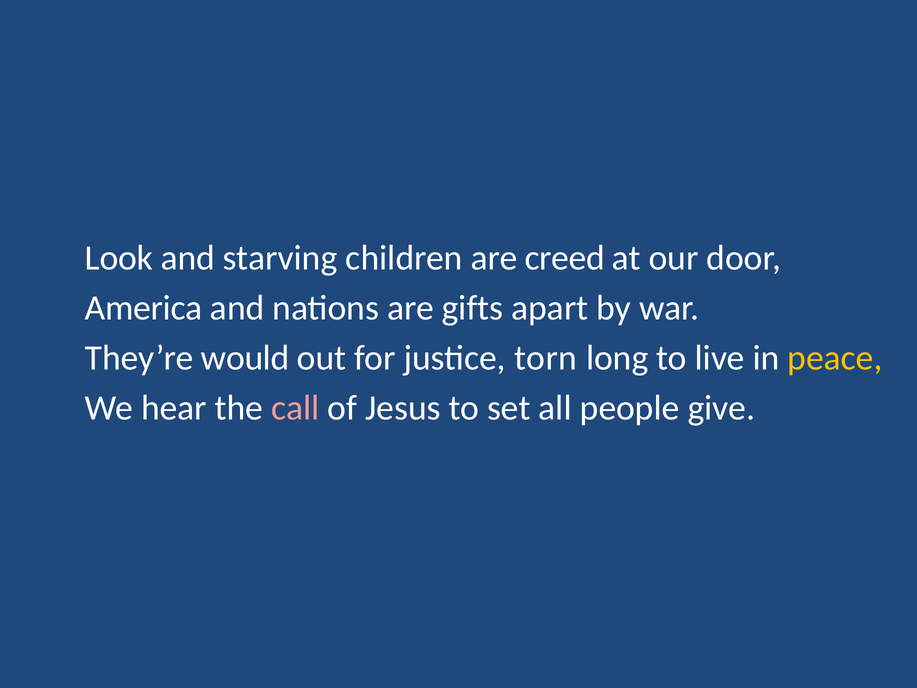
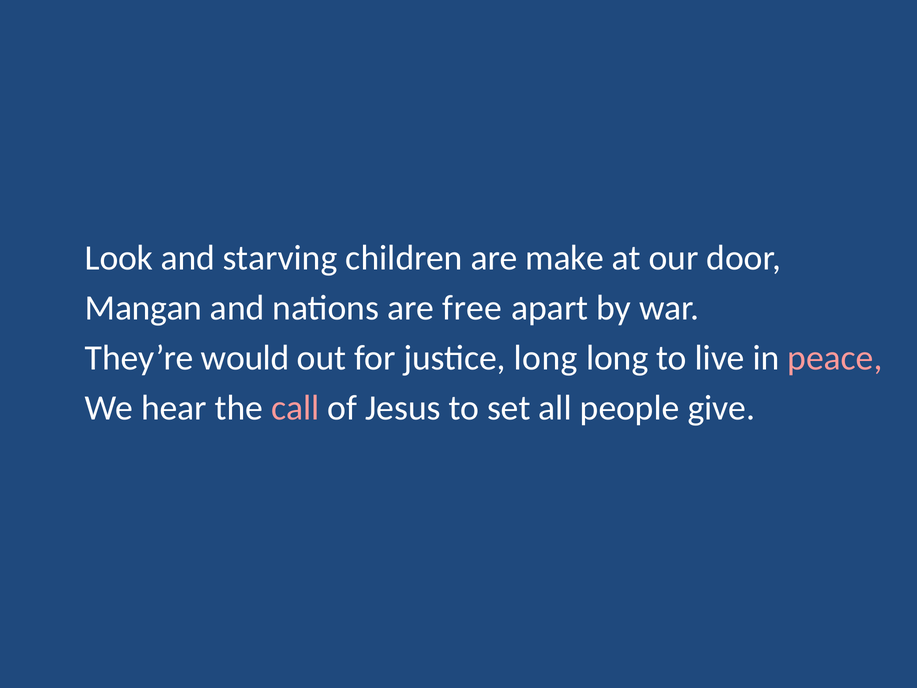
creed: creed -> make
America: America -> Mangan
gifts: gifts -> free
justice torn: torn -> long
peace colour: yellow -> pink
